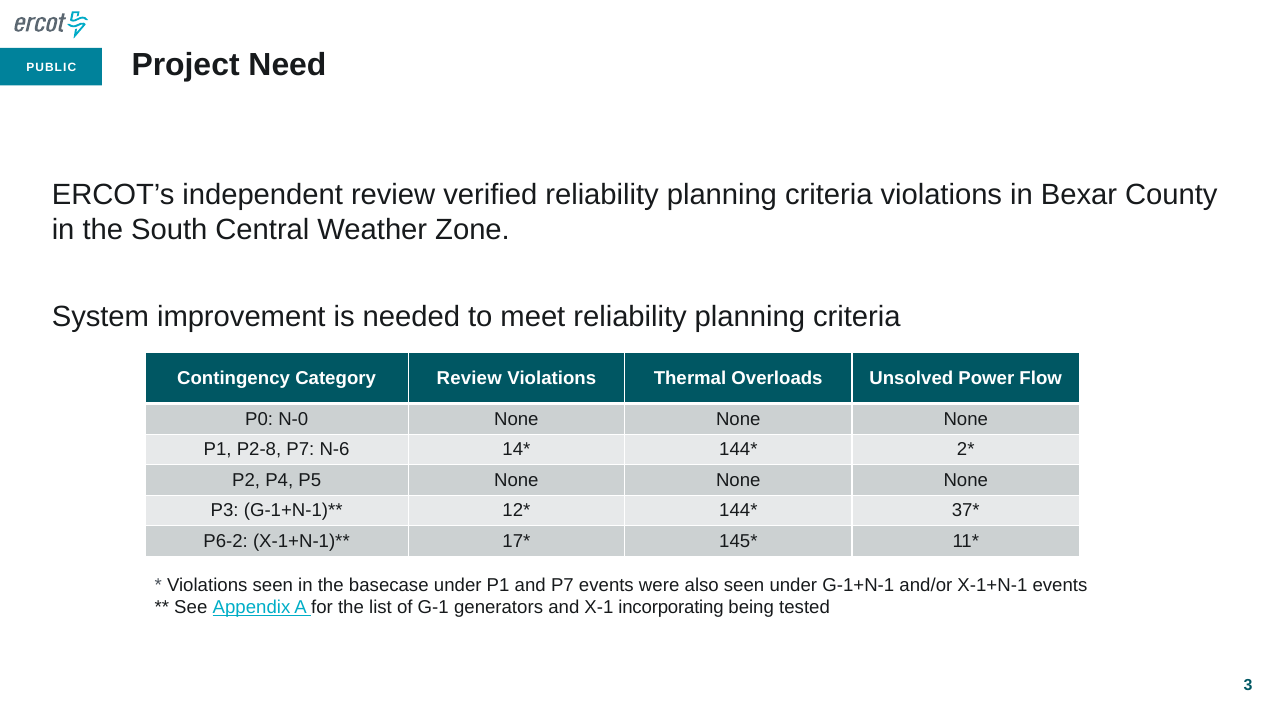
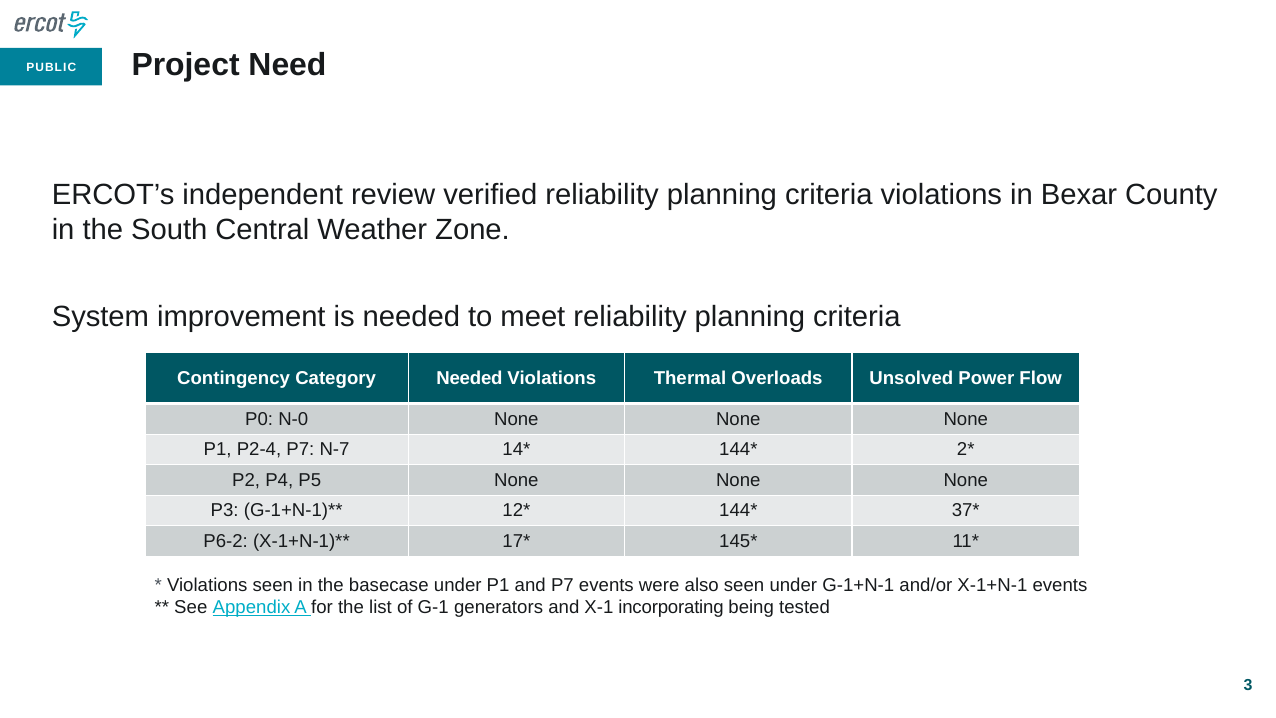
Category Review: Review -> Needed
P2-8: P2-8 -> P2-4
N-6: N-6 -> N-7
